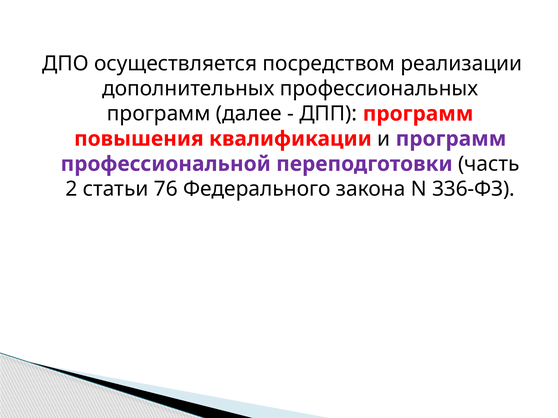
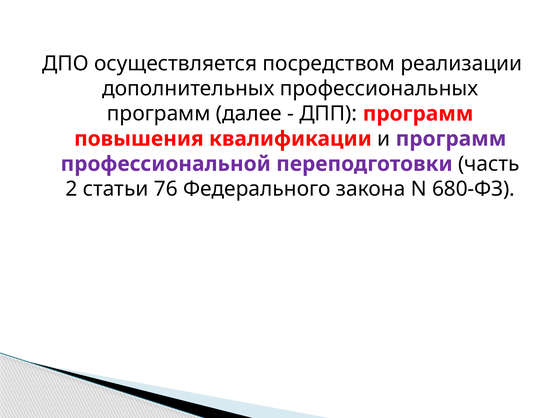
336-ФЗ: 336-ФЗ -> 680-ФЗ
